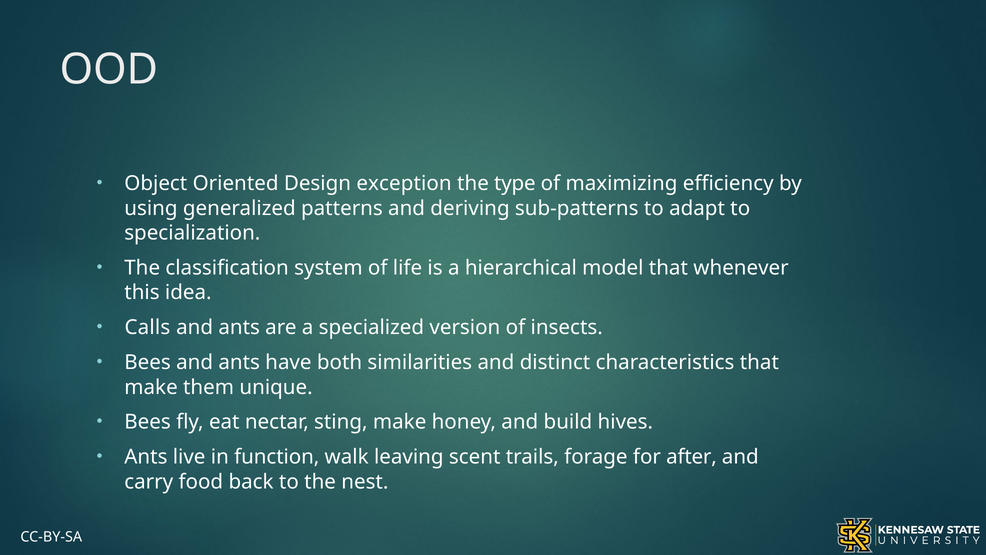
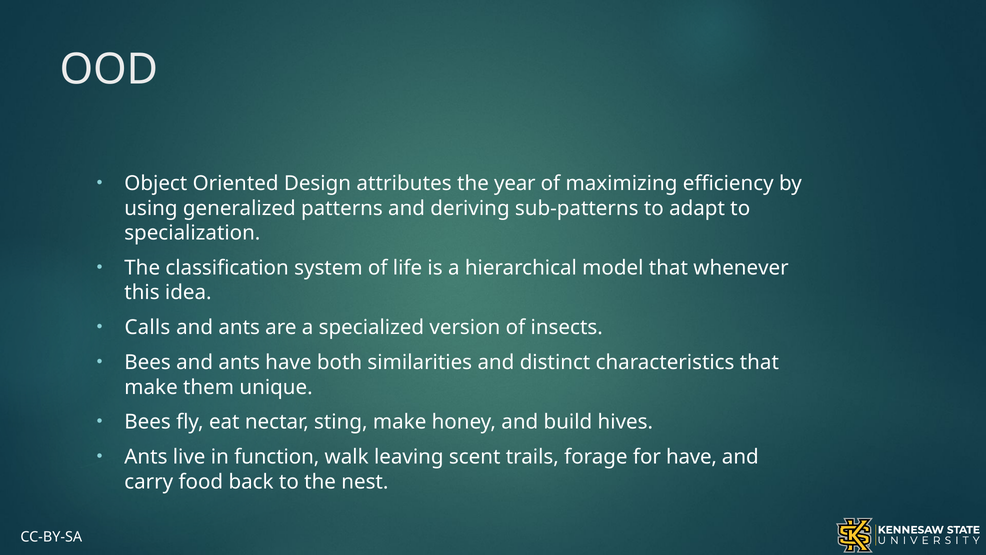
exception: exception -> attributes
type: type -> year
for after: after -> have
